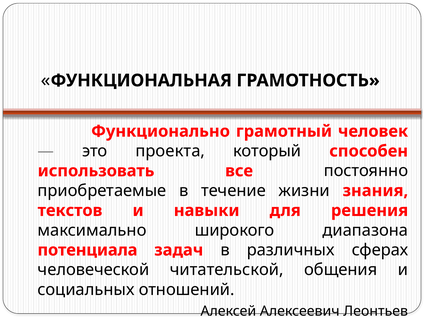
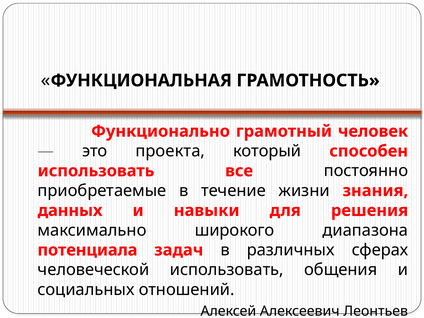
текстов: текстов -> данных
человеческой читательской: читательской -> использовать
